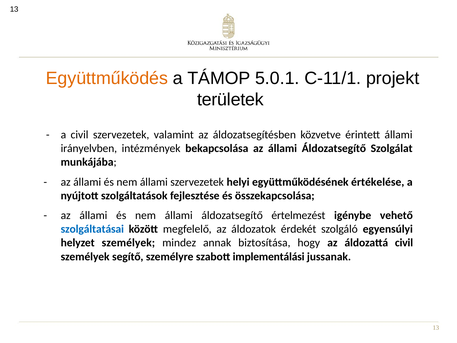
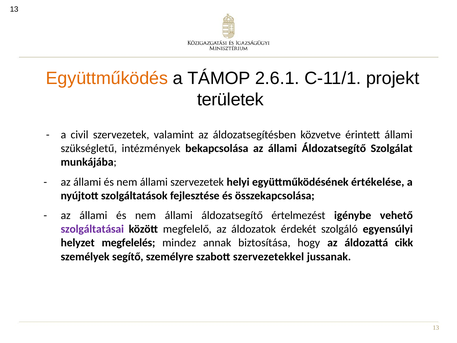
5.0.1: 5.0.1 -> 2.6.1
irányelvben: irányelvben -> szükségletű
szolgáltatásai colour: blue -> purple
helyzet személyek: személyek -> megfelelés
áldozattá civil: civil -> cikk
implementálási: implementálási -> szervezetekkel
